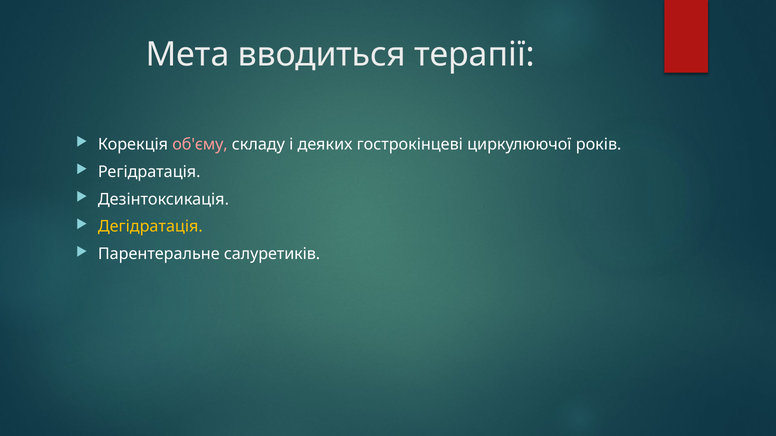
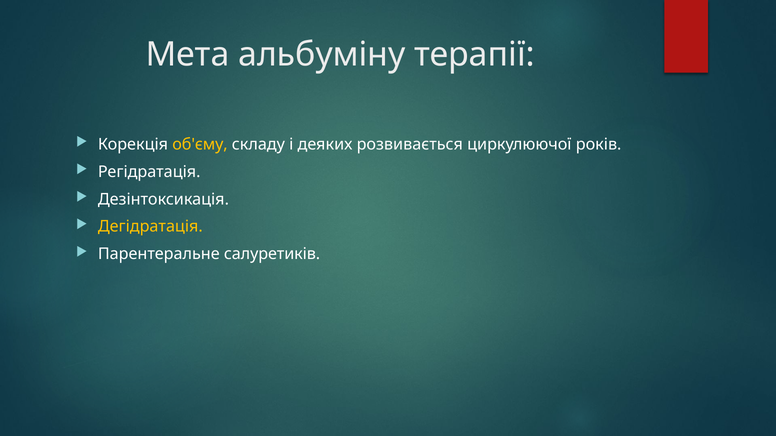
вводиться: вводиться -> альбуміну
об'єму colour: pink -> yellow
гострокінцеві: гострокінцеві -> розвивається
